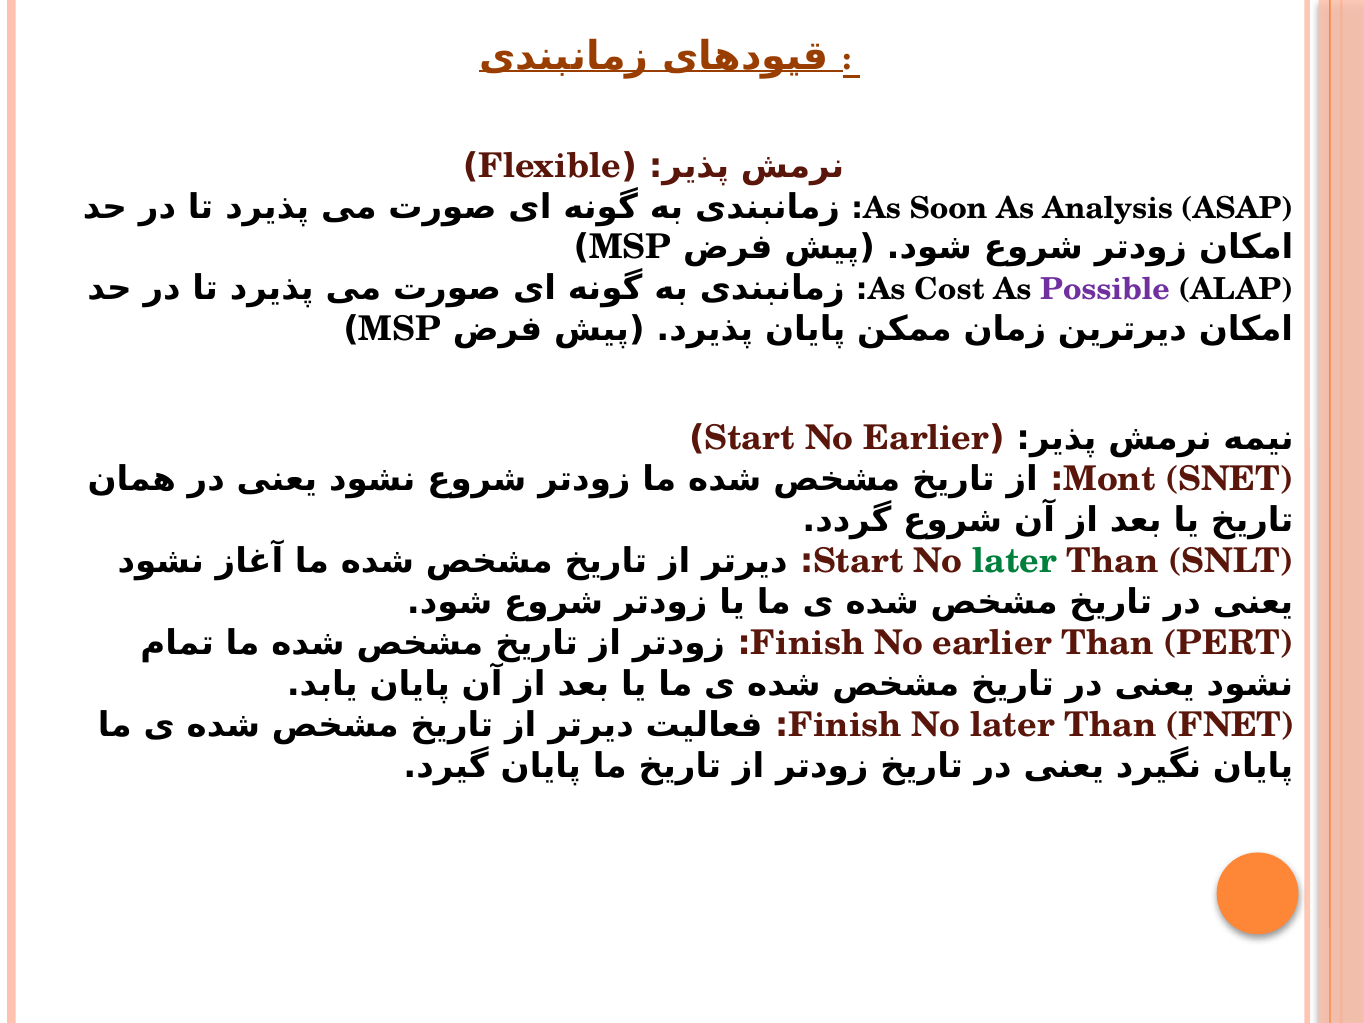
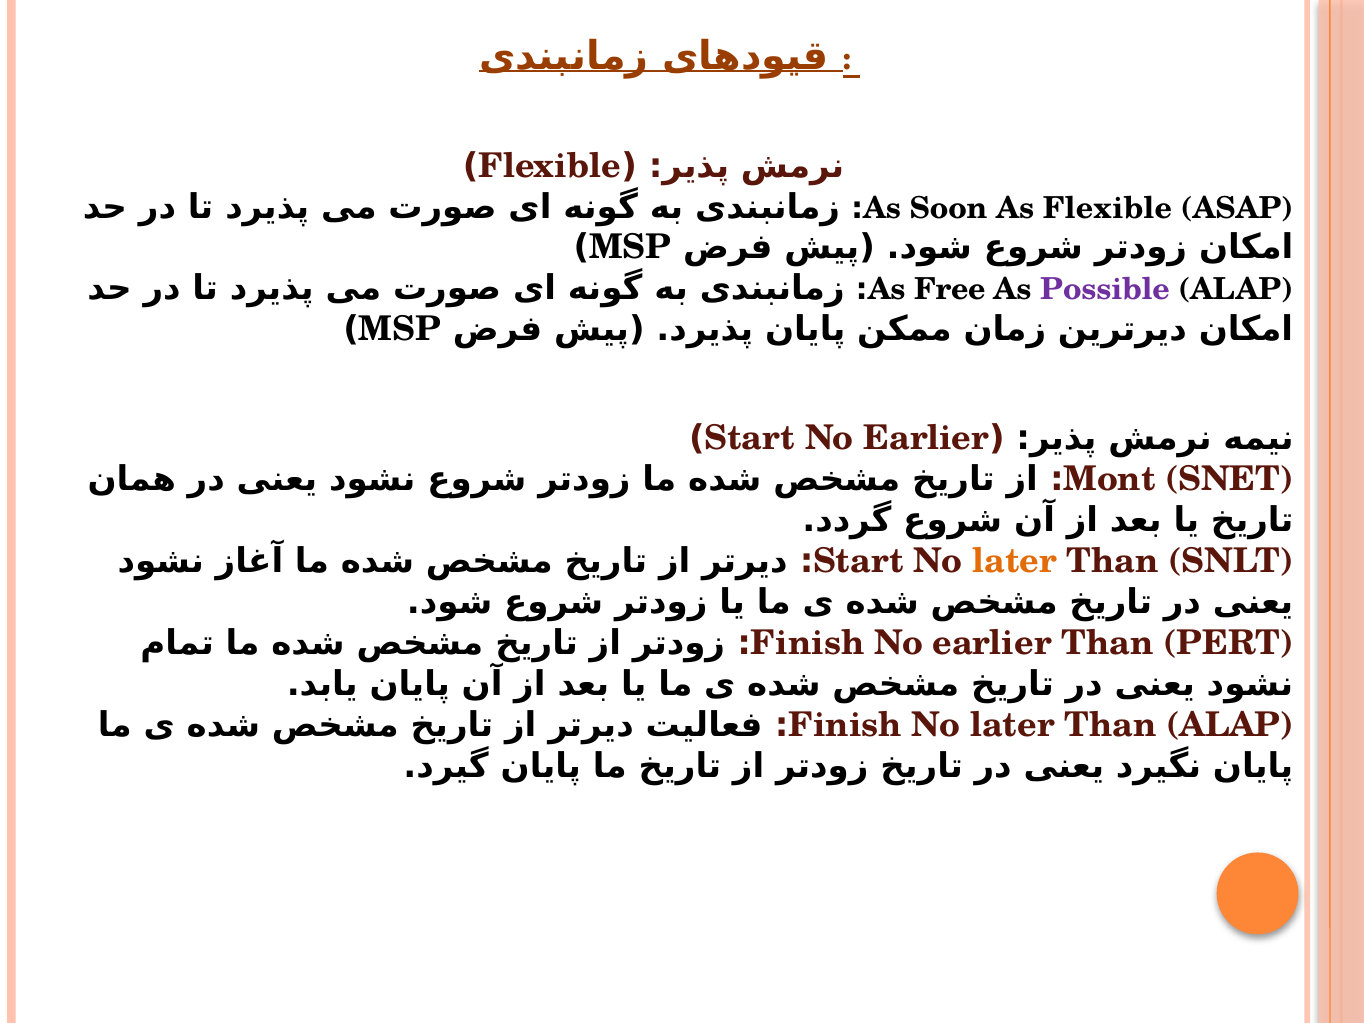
As Analysis: Analysis -> Flexible
Cost: Cost -> Free
later at (1015, 561) colour: green -> orange
Than FNET: FNET -> ALAP
